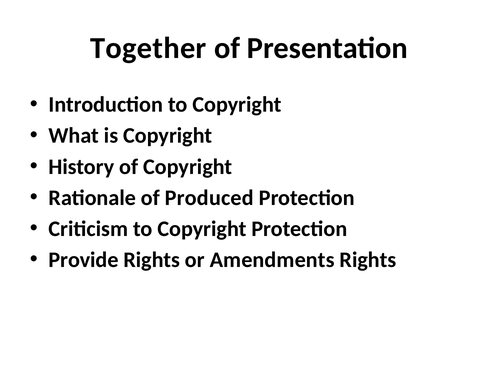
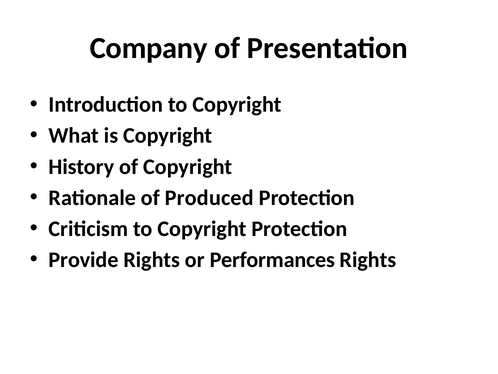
Together: Together -> Company
Amendments: Amendments -> Performances
